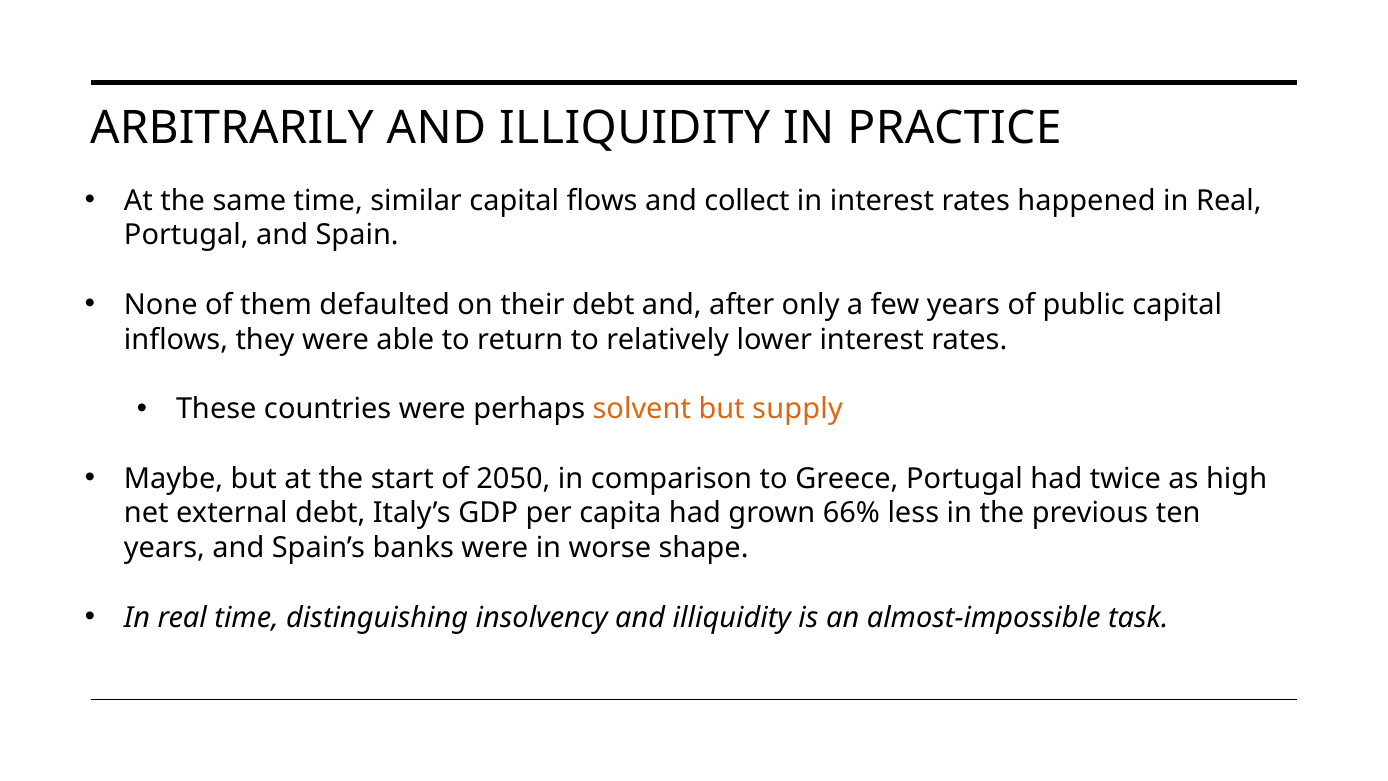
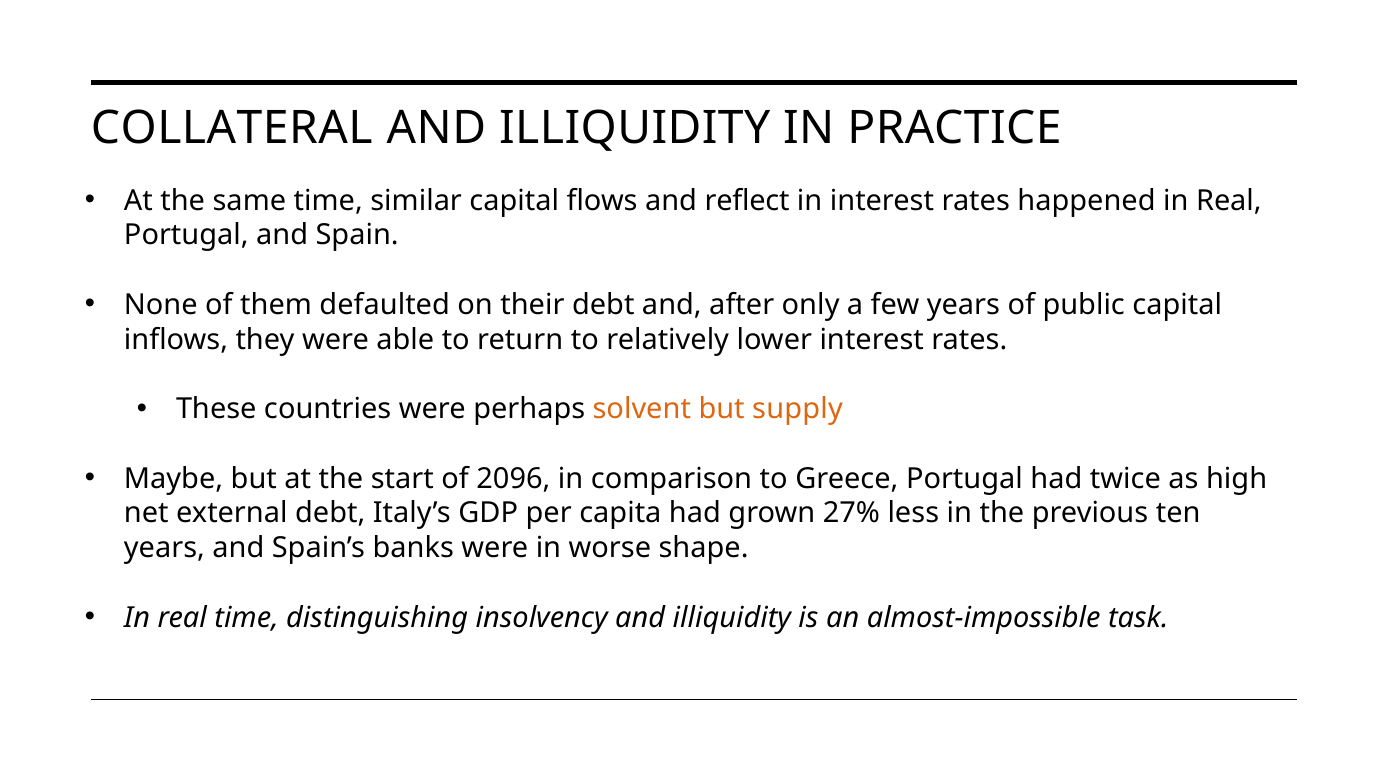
ARBITRARILY: ARBITRARILY -> COLLATERAL
collect: collect -> reflect
2050: 2050 -> 2096
66%: 66% -> 27%
